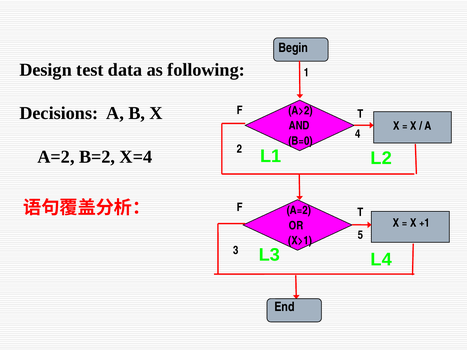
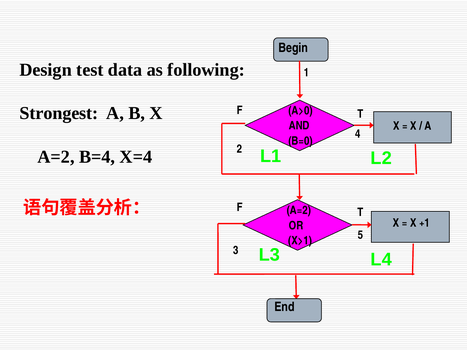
Decisions: Decisions -> Strongest
A>2: A>2 -> A>0
B=2: B=2 -> B=4
